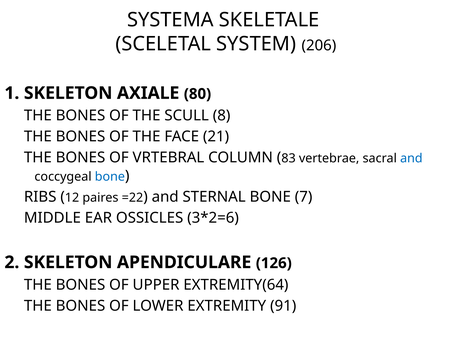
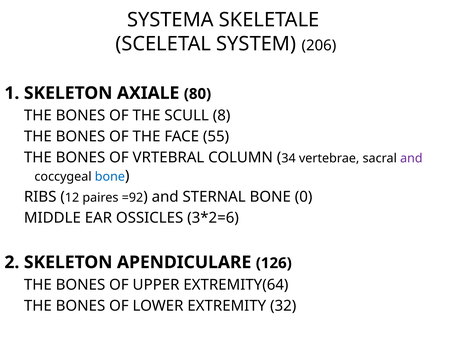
21: 21 -> 55
83: 83 -> 34
and at (411, 158) colour: blue -> purple
=22: =22 -> =92
7: 7 -> 0
91: 91 -> 32
